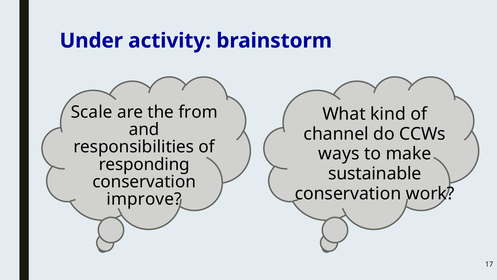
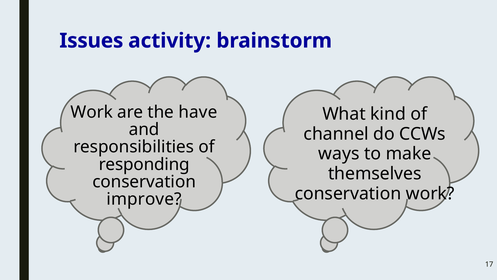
Under: Under -> Issues
Scale at (92, 112): Scale -> Work
from: from -> have
sustainable: sustainable -> themselves
